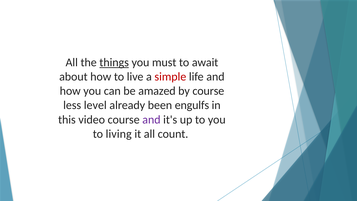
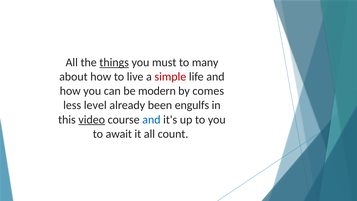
await: await -> many
amazed: amazed -> modern
by course: course -> comes
video underline: none -> present
and at (151, 119) colour: purple -> blue
living: living -> await
